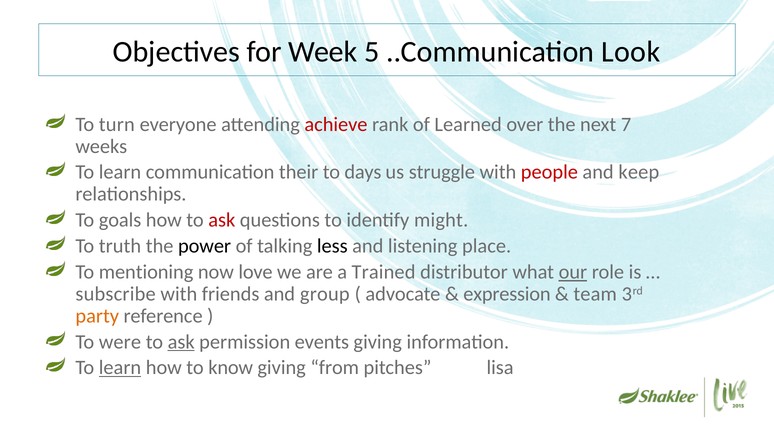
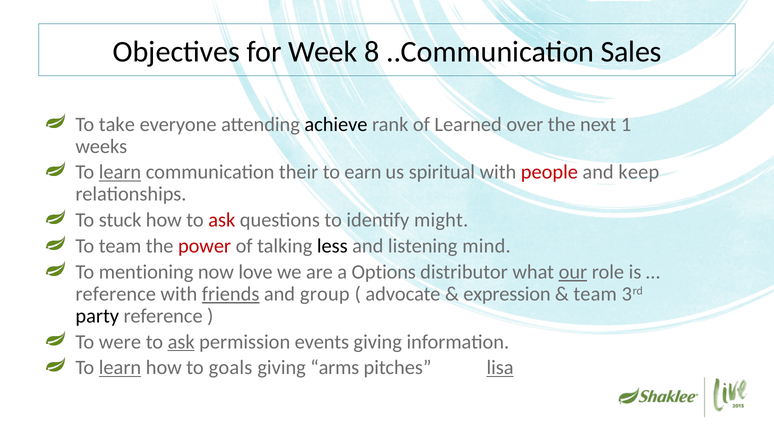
5: 5 -> 8
Look: Look -> Sales
turn: turn -> take
achieve colour: red -> black
7: 7 -> 1
learn at (120, 172) underline: none -> present
days: days -> earn
struggle: struggle -> spiritual
goals: goals -> stuck
To truth: truth -> team
power colour: black -> red
place: place -> mind
Trained: Trained -> Options
subscribe at (116, 294): subscribe -> reference
friends underline: none -> present
party colour: orange -> black
know: know -> goals
from: from -> arms
lisa underline: none -> present
